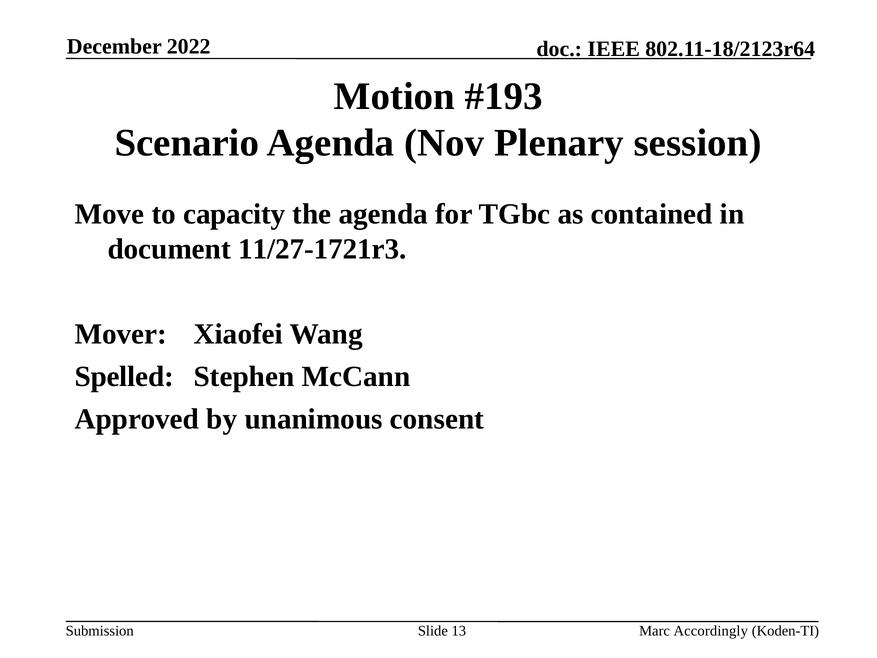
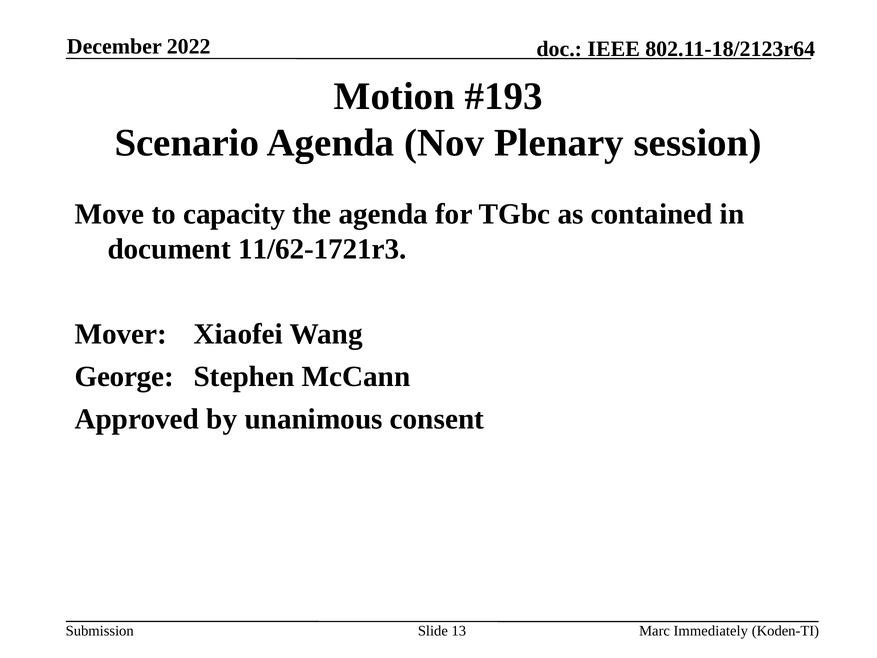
11/27-1721r3: 11/27-1721r3 -> 11/62-1721r3
Spelled: Spelled -> George
Accordingly: Accordingly -> Immediately
